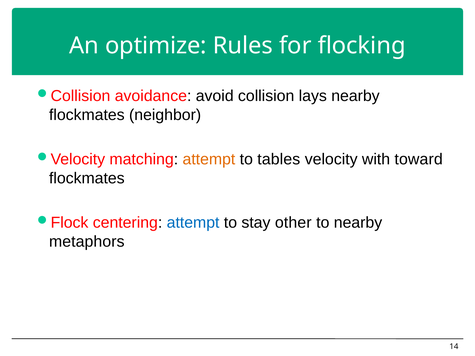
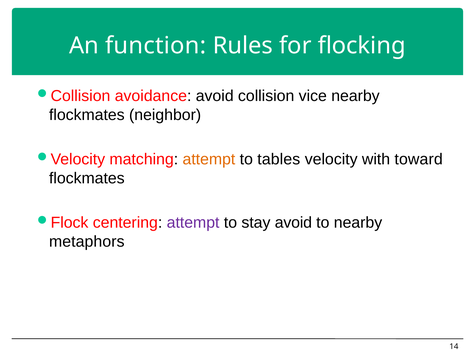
optimize: optimize -> function
lays: lays -> vice
attempt at (193, 223) colour: blue -> purple
stay other: other -> avoid
